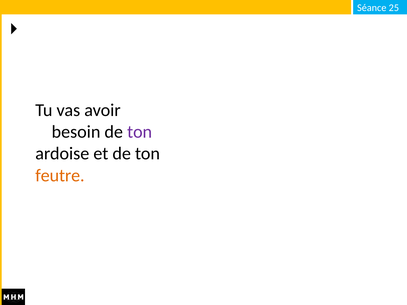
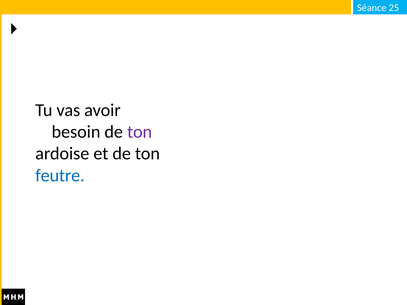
feutre colour: orange -> blue
